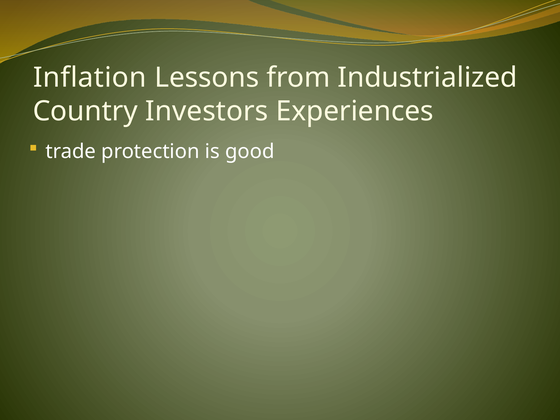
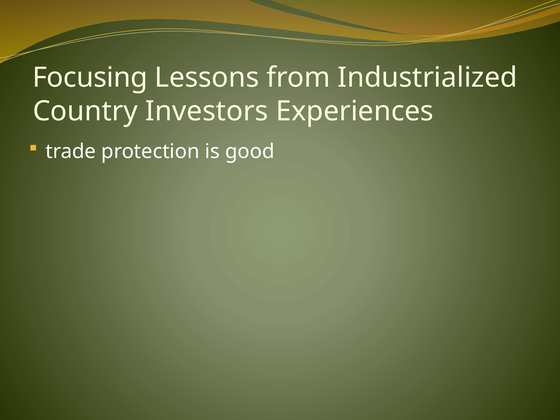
Inflation: Inflation -> Focusing
